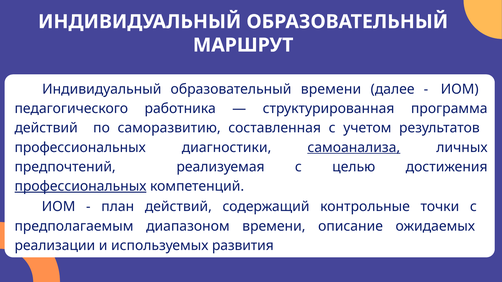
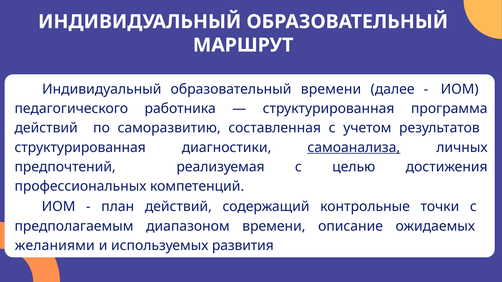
профессиональных at (80, 148): профессиональных -> структурированная
профессиональных at (80, 186) underline: present -> none
реализации: реализации -> желаниями
